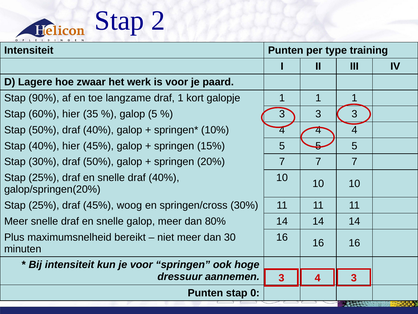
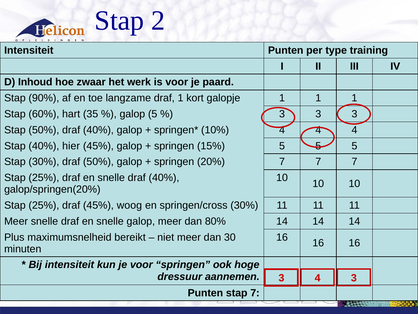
Lagere: Lagere -> Inhoud
60% hier: hier -> hart
stap 0: 0 -> 7
